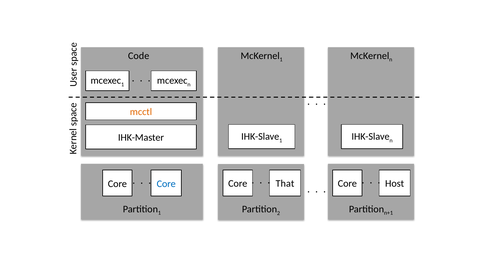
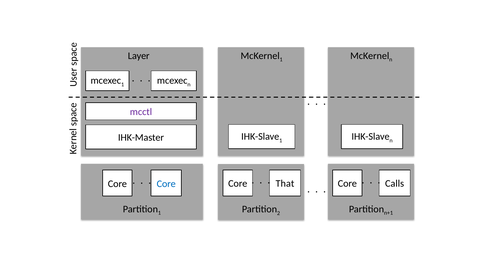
Code: Code -> Layer
mcctl colour: orange -> purple
Host: Host -> Calls
